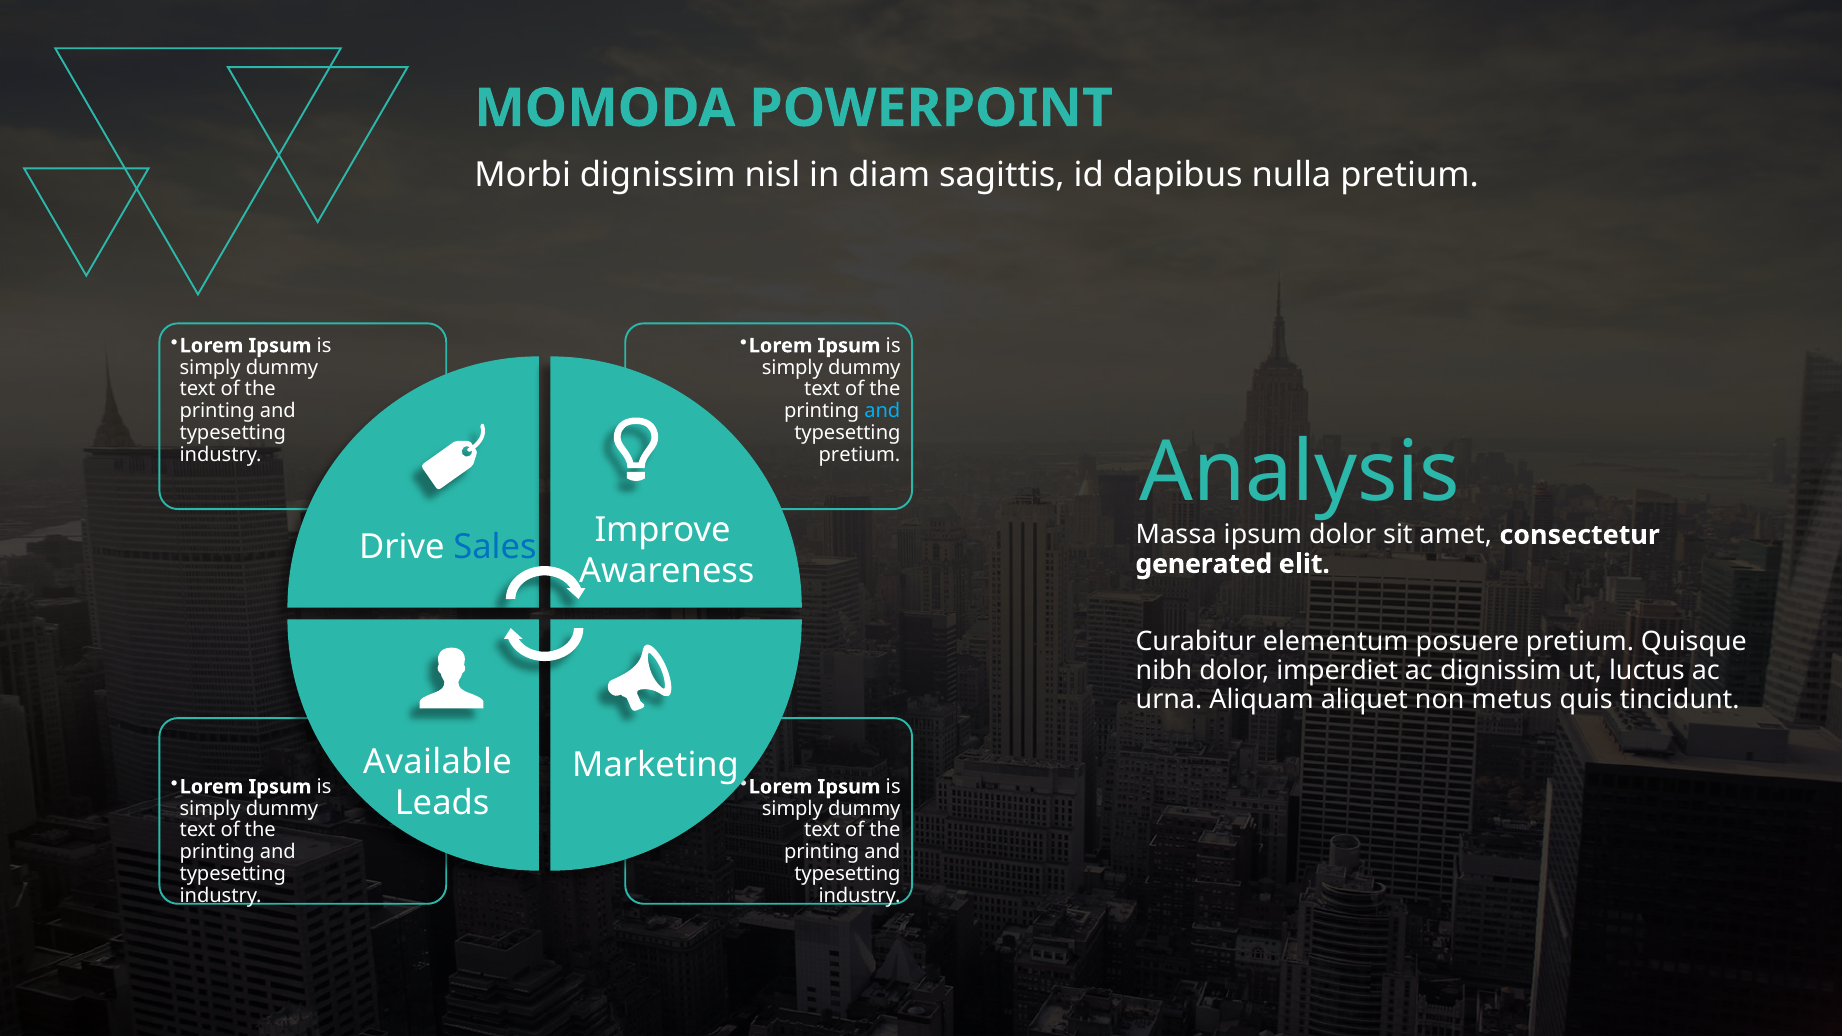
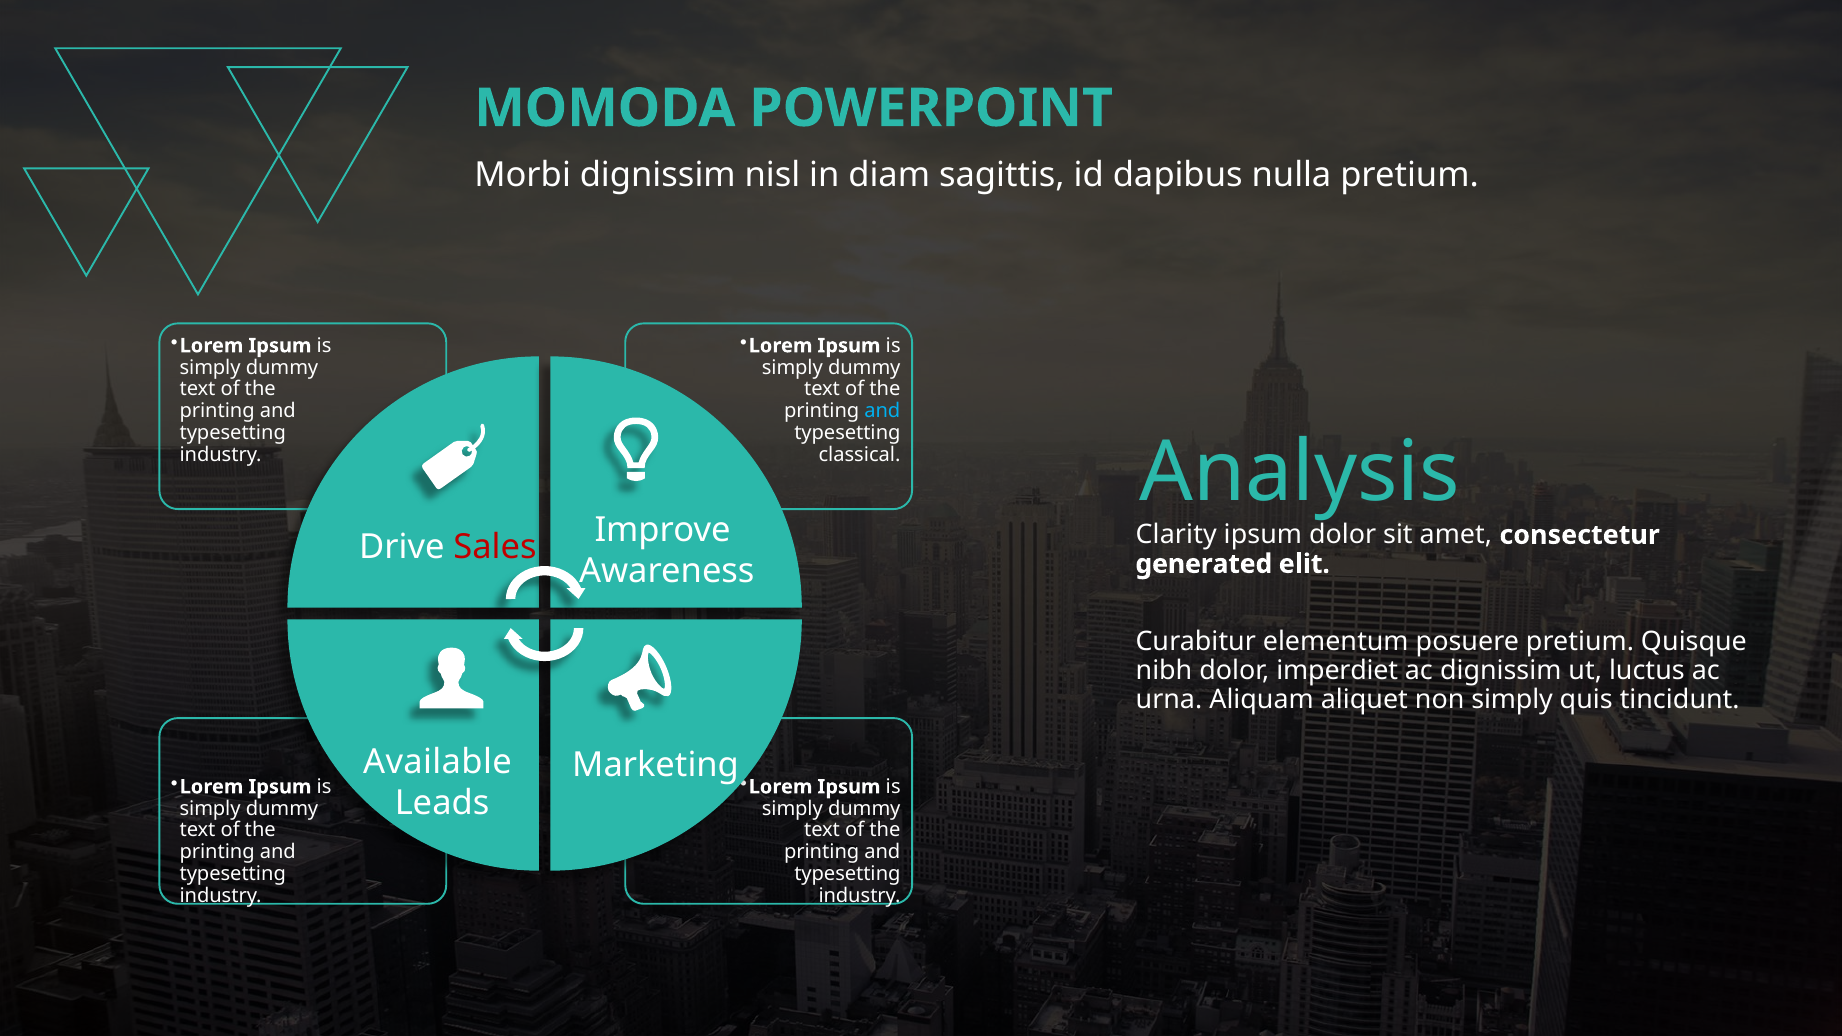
pretium at (859, 455): pretium -> classical
Massa: Massa -> Clarity
Sales colour: blue -> red
non metus: metus -> simply
